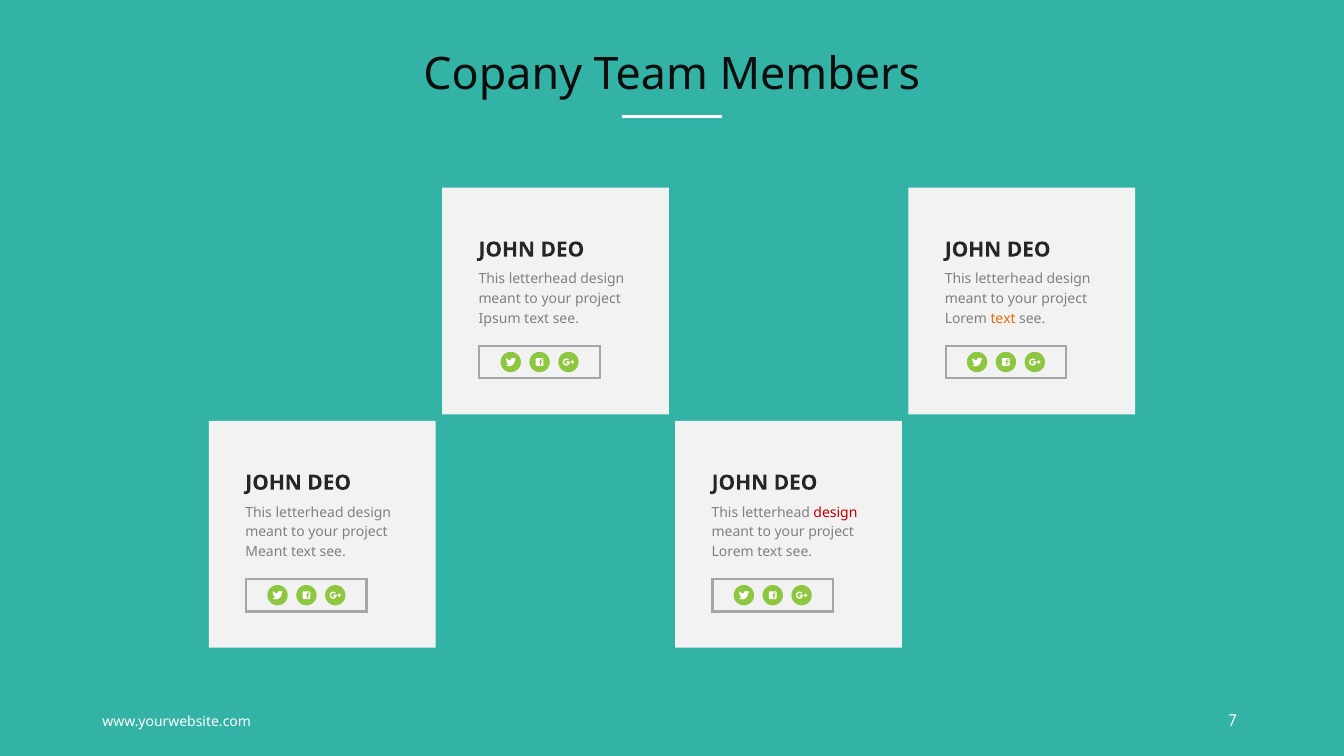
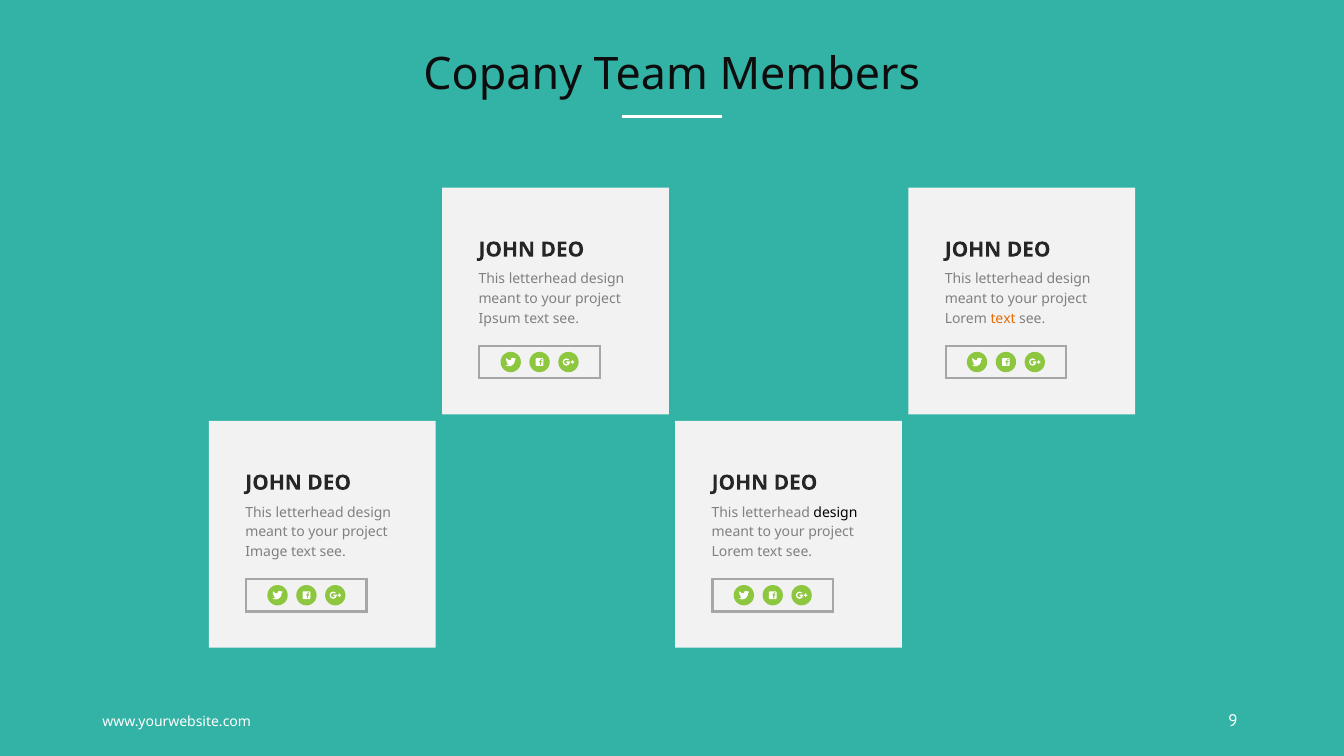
design at (835, 512) colour: red -> black
Meant at (266, 552): Meant -> Image
7: 7 -> 9
